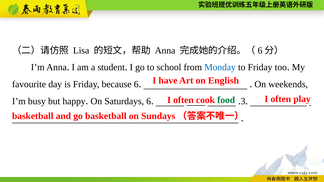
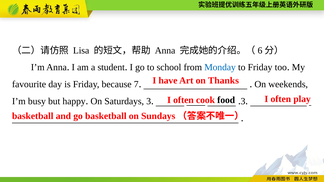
English: English -> Thanks
because 6: 6 -> 7
food colour: green -> black
Saturdays 6: 6 -> 3
